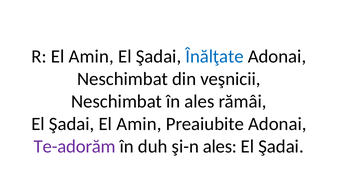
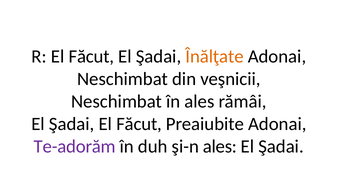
R El Amin: Amin -> Făcut
Înălţate colour: blue -> orange
Şadai El Amin: Amin -> Făcut
